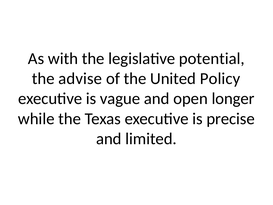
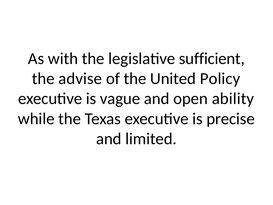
potential: potential -> sufficient
longer: longer -> ability
